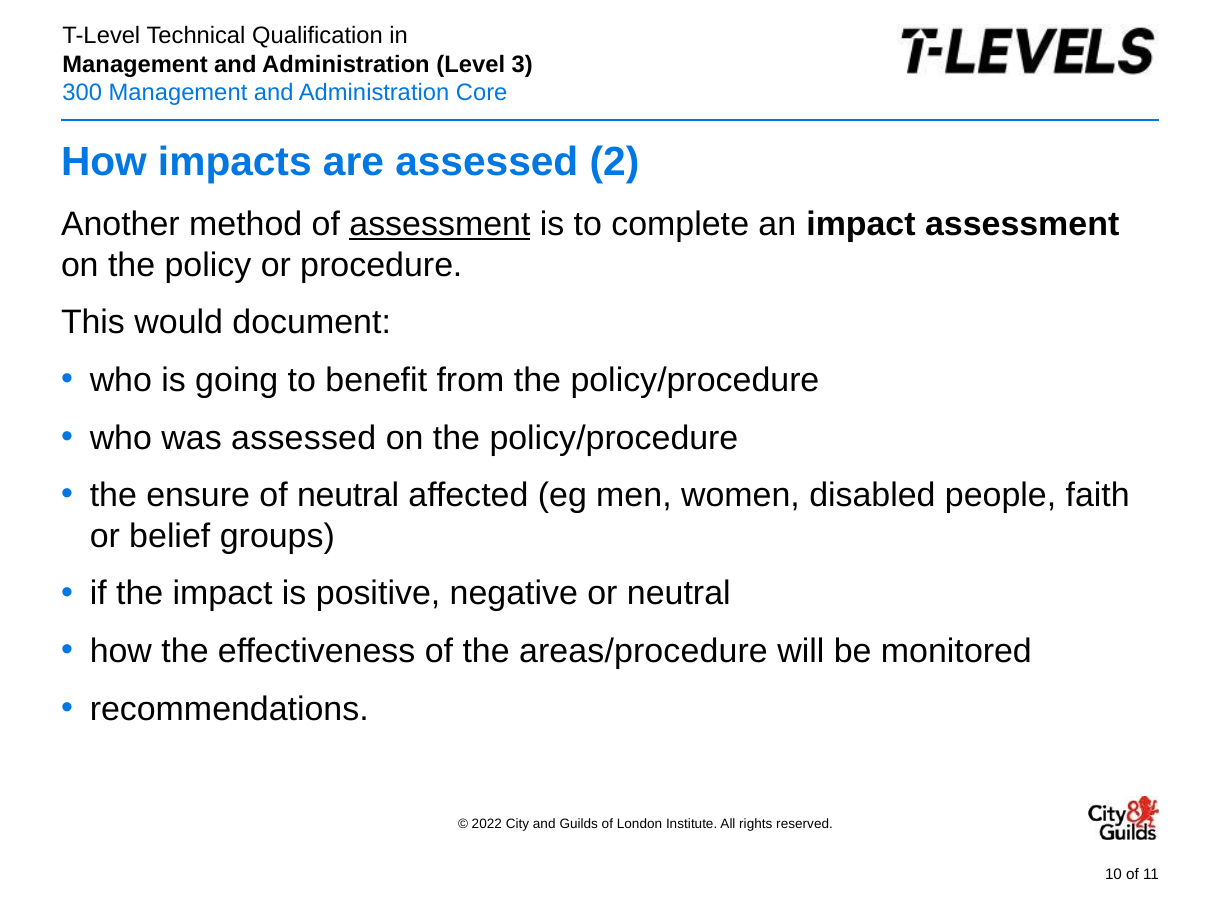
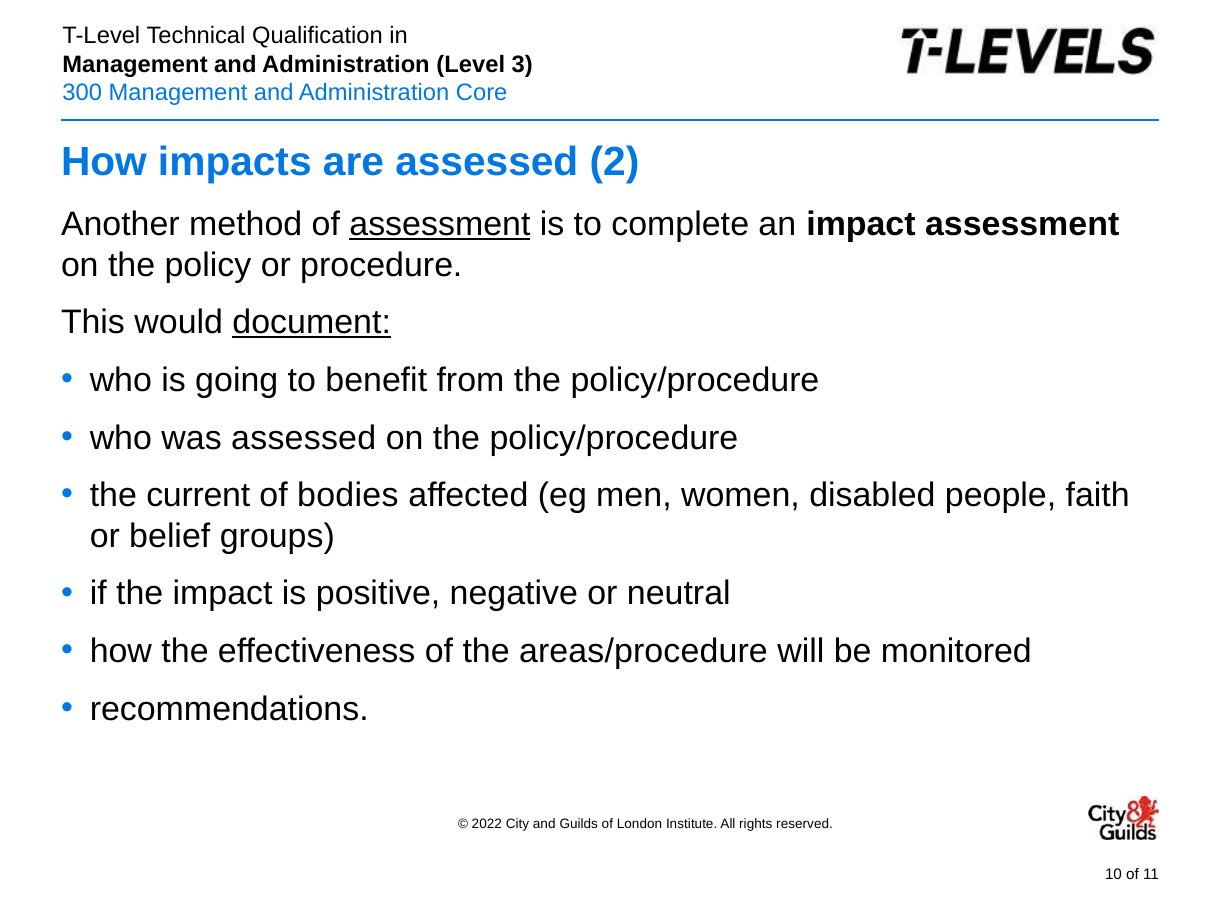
document underline: none -> present
ensure: ensure -> current
of neutral: neutral -> bodies
